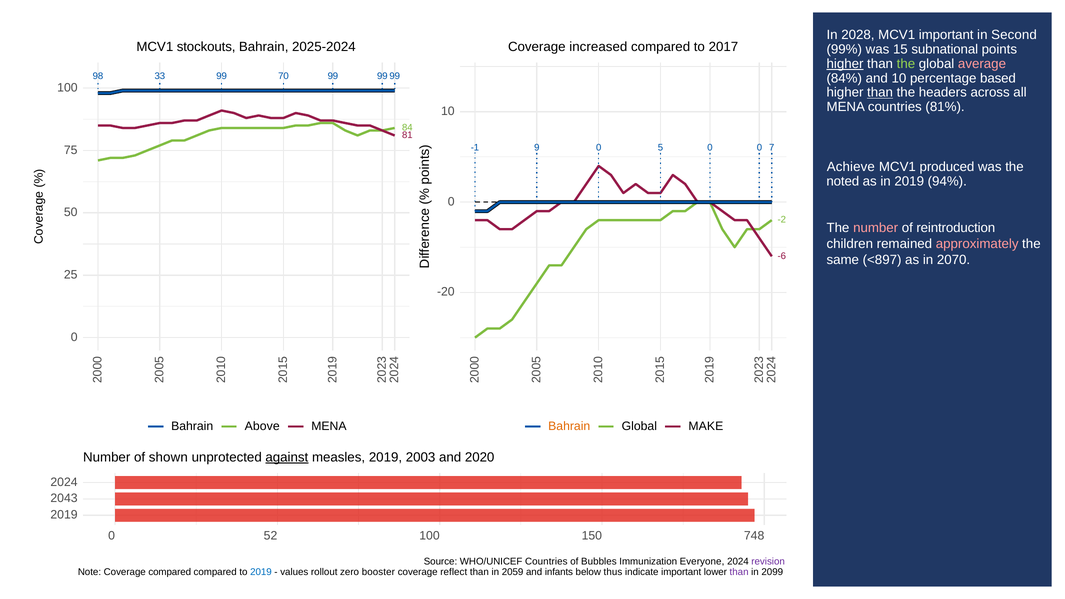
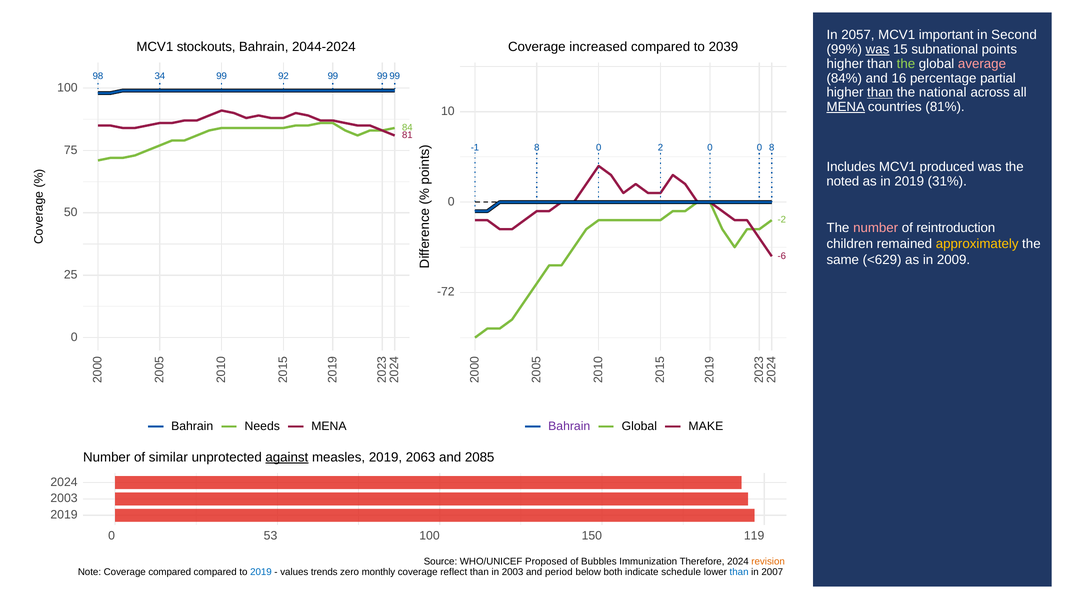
2028: 2028 -> 2057
2025-2024: 2025-2024 -> 2044-2024
2017: 2017 -> 2039
was at (877, 49) underline: none -> present
higher at (845, 64) underline: present -> none
33: 33 -> 34
70: 70 -> 92
and 10: 10 -> 16
based: based -> partial
headers: headers -> national
MENA at (846, 107) underline: none -> present
-1 9: 9 -> 8
5 at (660, 147): 5 -> 2
0 7: 7 -> 8
Achieve: Achieve -> Includes
94%: 94% -> 31%
approximately colour: pink -> yellow
<897: <897 -> <629
2070: 2070 -> 2009
-20: -20 -> -72
Above: Above -> Needs
Bahrain at (569, 426) colour: orange -> purple
shown: shown -> similar
2003: 2003 -> 2063
2020: 2020 -> 2085
2043 at (64, 499): 2043 -> 2003
52: 52 -> 53
748: 748 -> 119
WHO/UNICEF Countries: Countries -> Proposed
Everyone: Everyone -> Therefore
revision at (768, 561) colour: purple -> orange
rollout: rollout -> trends
booster: booster -> monthly
in 2059: 2059 -> 2003
infants: infants -> period
thus: thus -> both
indicate important: important -> schedule
than at (739, 572) colour: purple -> blue
2099: 2099 -> 2007
